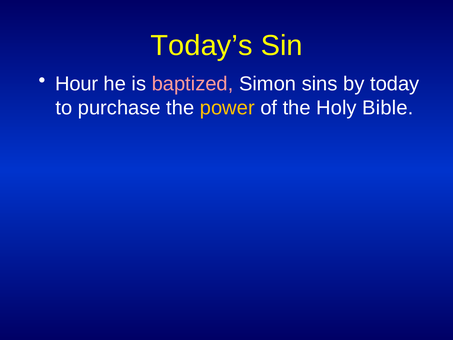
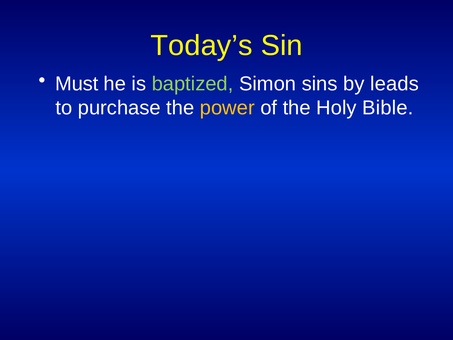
Hour: Hour -> Must
baptized colour: pink -> light green
today: today -> leads
